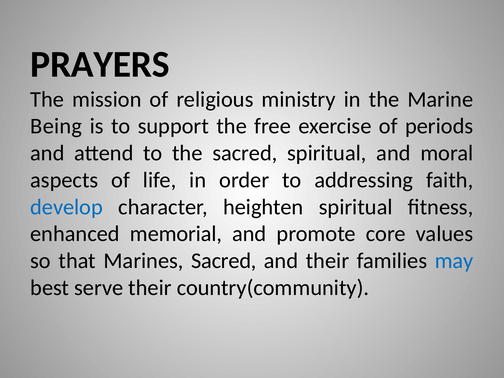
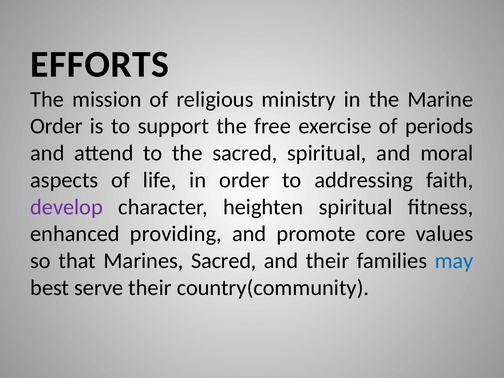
PRAYERS: PRAYERS -> EFFORTS
Being at (56, 126): Being -> Order
develop colour: blue -> purple
memorial: memorial -> providing
